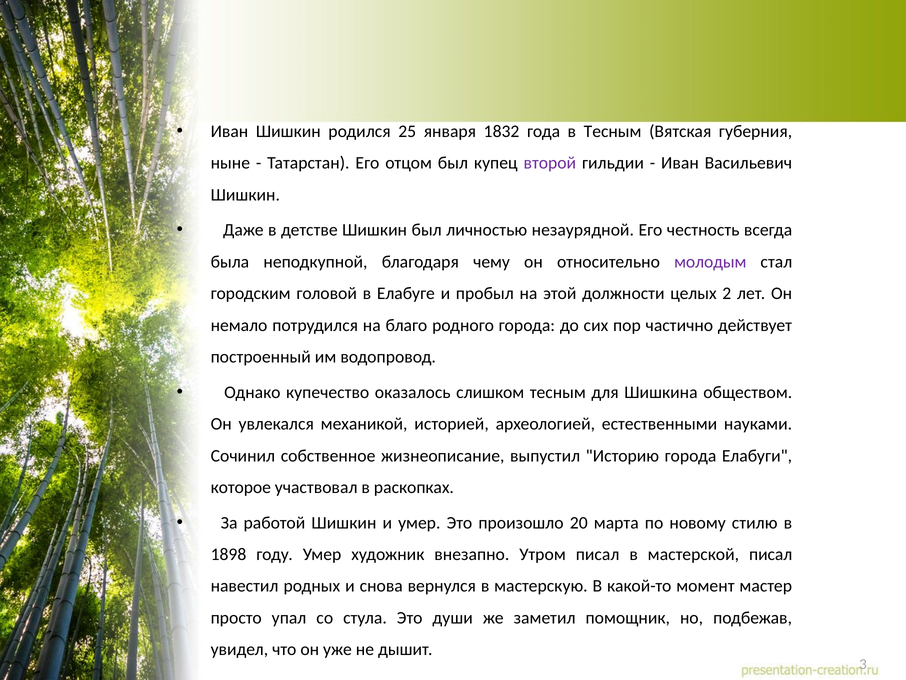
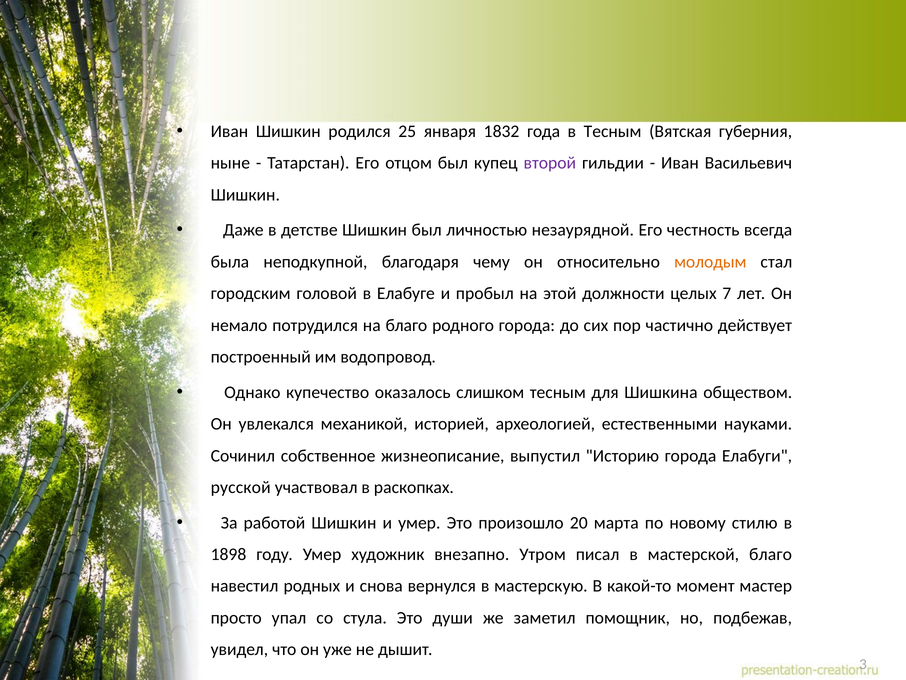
молодым colour: purple -> orange
2: 2 -> 7
которое: которое -> русской
мастерской писал: писал -> благо
